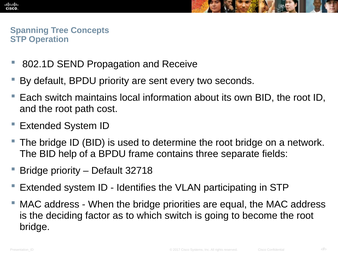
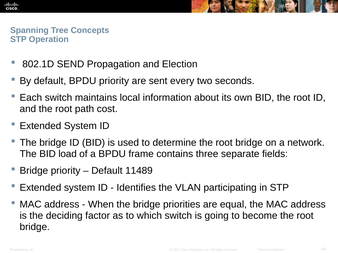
Receive: Receive -> Election
help: help -> load
32718: 32718 -> 11489
